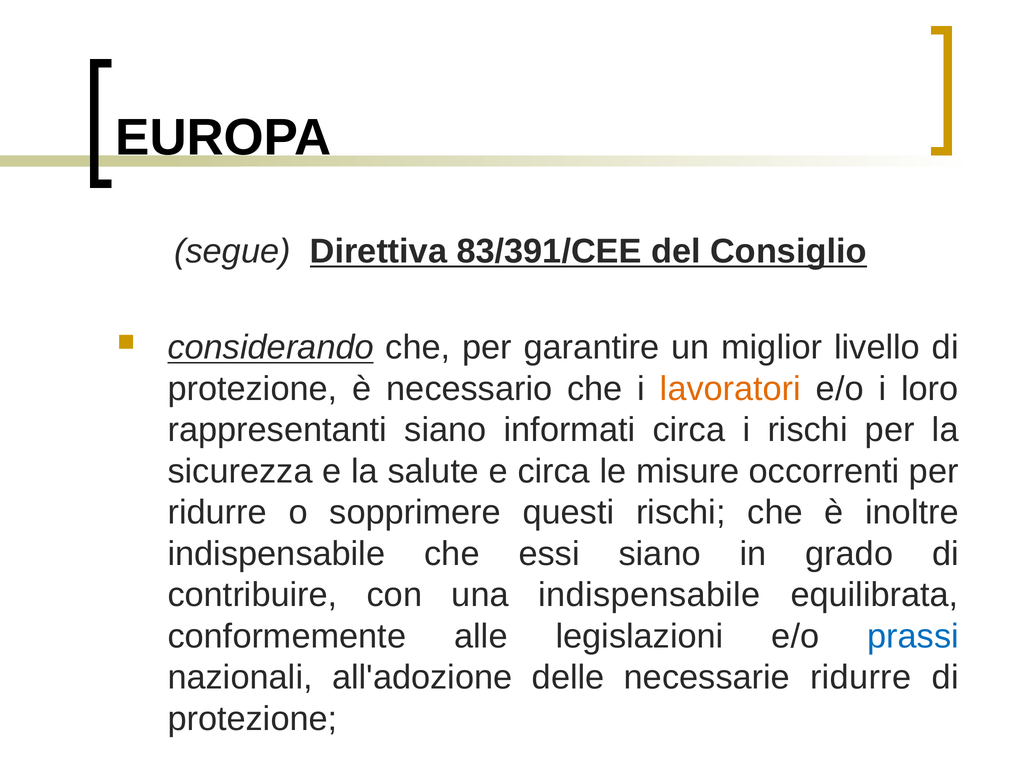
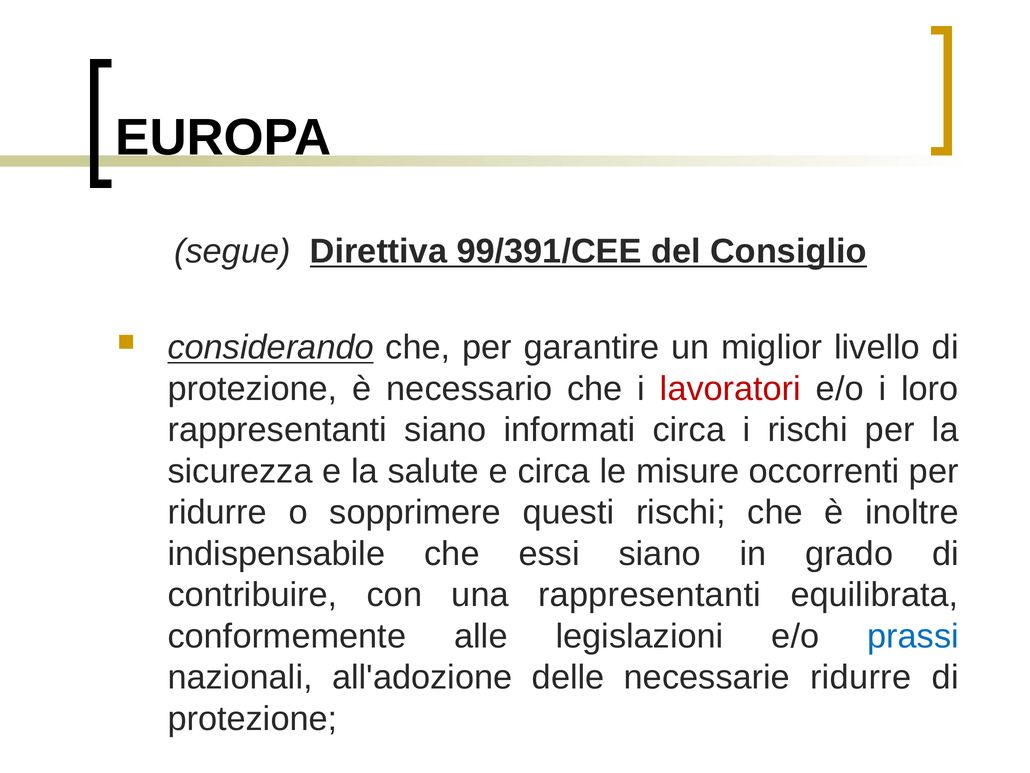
83/391/CEE: 83/391/CEE -> 99/391/CEE
lavoratori colour: orange -> red
una indispensabile: indispensabile -> rappresentanti
